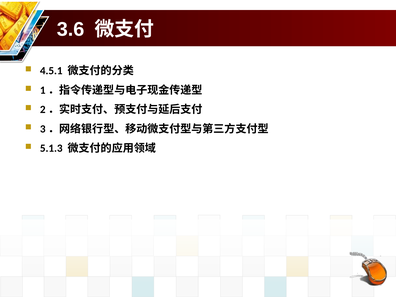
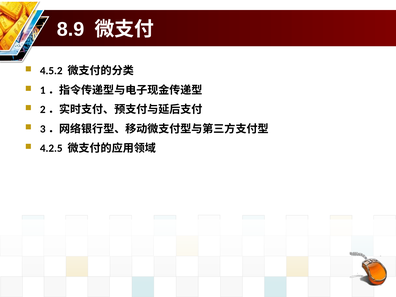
3.6: 3.6 -> 8.9
4.5.1: 4.5.1 -> 4.5.2
5.1.3: 5.1.3 -> 4.2.5
